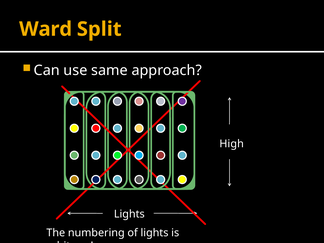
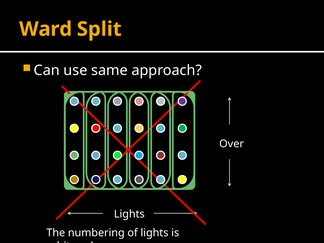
High: High -> Over
